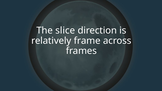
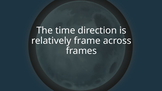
slice: slice -> time
